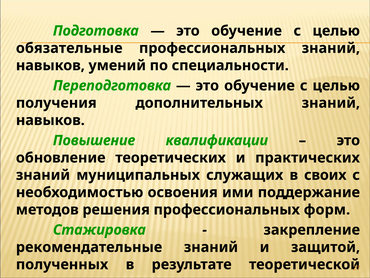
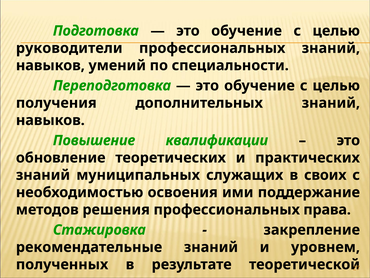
обязательные: обязательные -> руководители
форм: форм -> права
защитой: защитой -> уровнем
